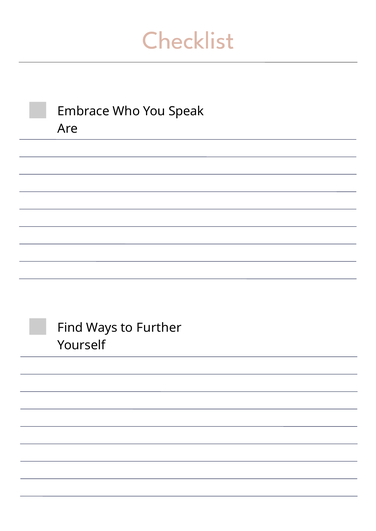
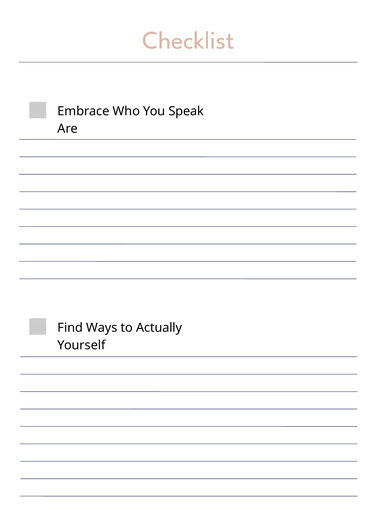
Further: Further -> Actually
